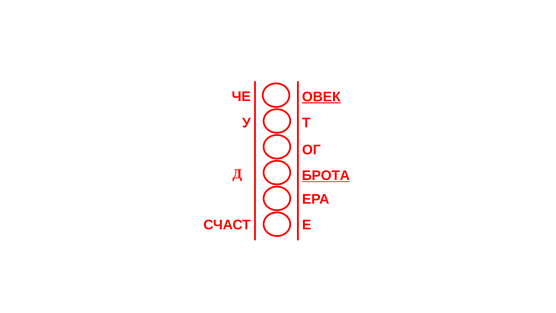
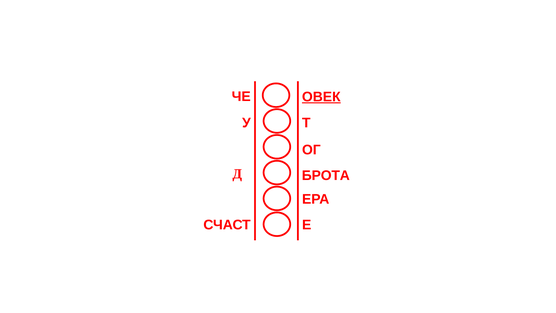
БРОТА underline: present -> none
